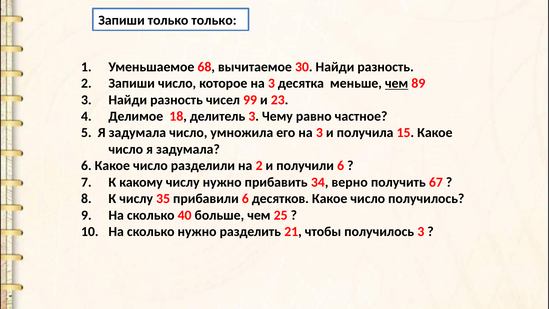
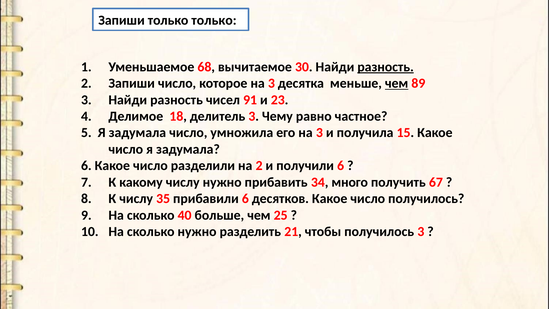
разность at (386, 67) underline: none -> present
99: 99 -> 91
верно: верно -> много
